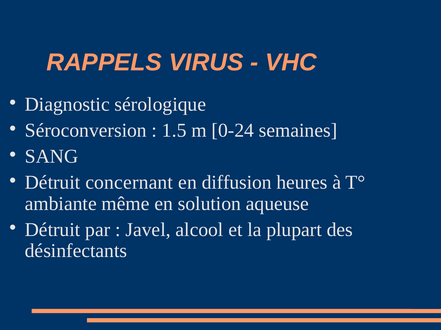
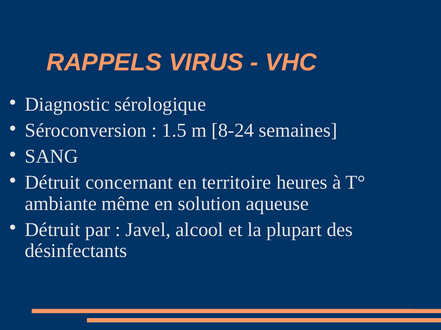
0-24: 0-24 -> 8-24
diffusion: diffusion -> territoire
